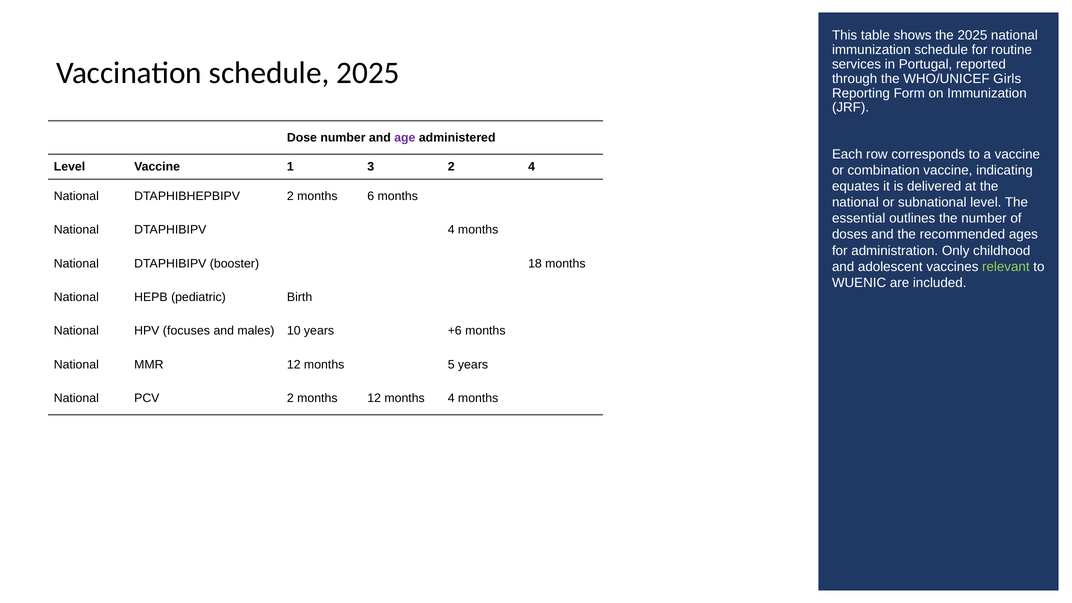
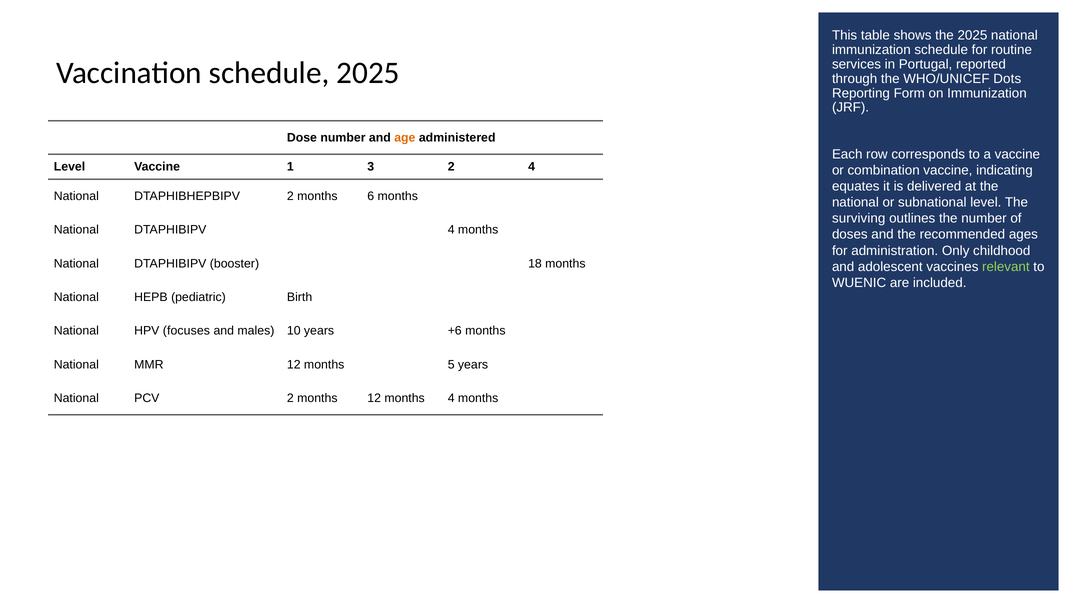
Girls: Girls -> Dots
age colour: purple -> orange
essential: essential -> surviving
